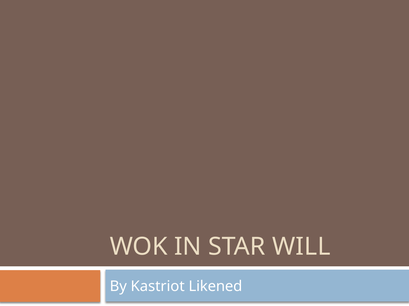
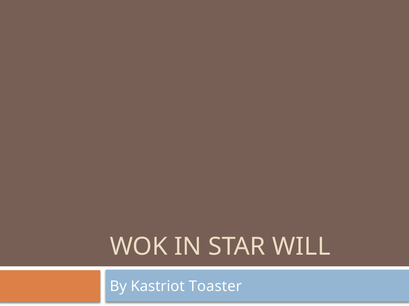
Likened: Likened -> Toaster
